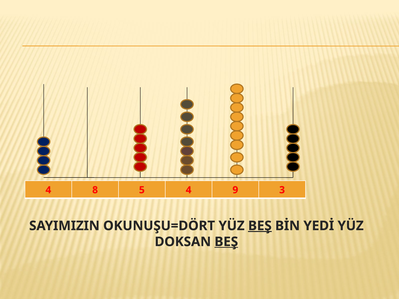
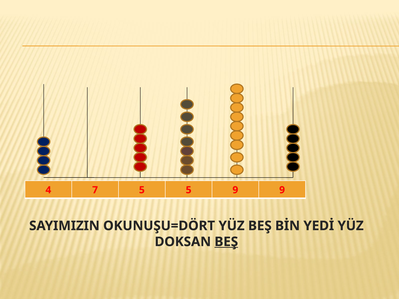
8: 8 -> 7
5 4: 4 -> 5
9 3: 3 -> 9
BEŞ at (260, 226) underline: present -> none
